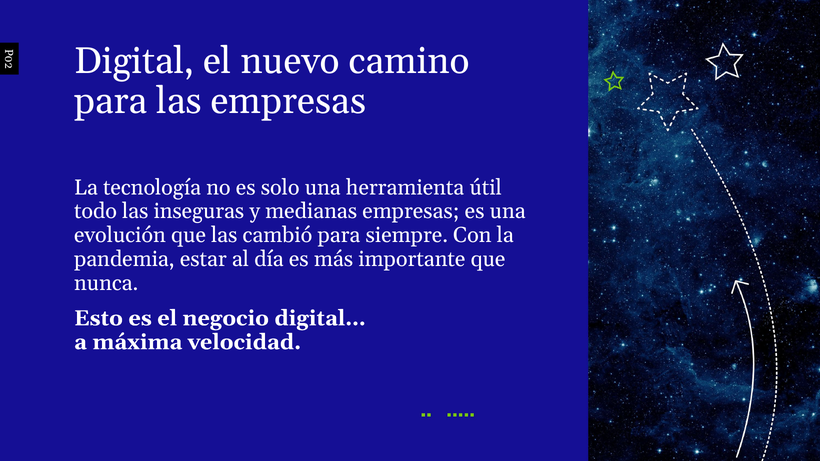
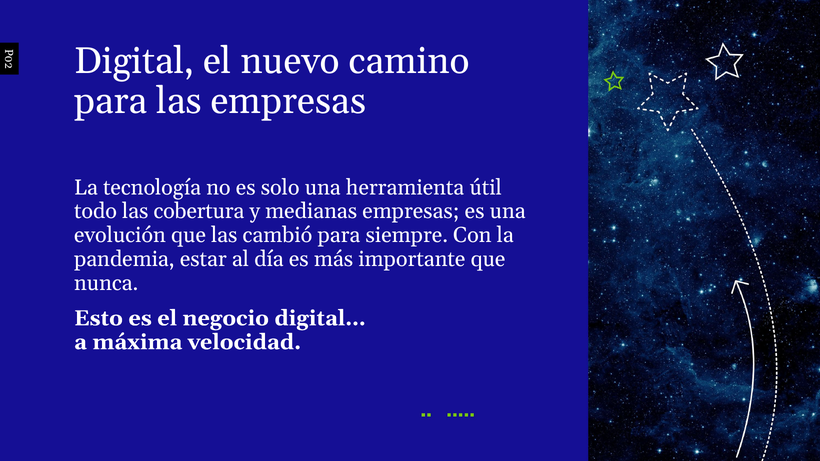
inseguras: inseguras -> cobertura
